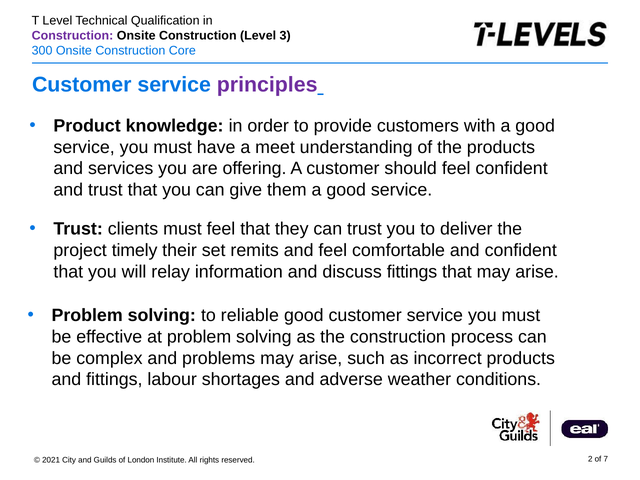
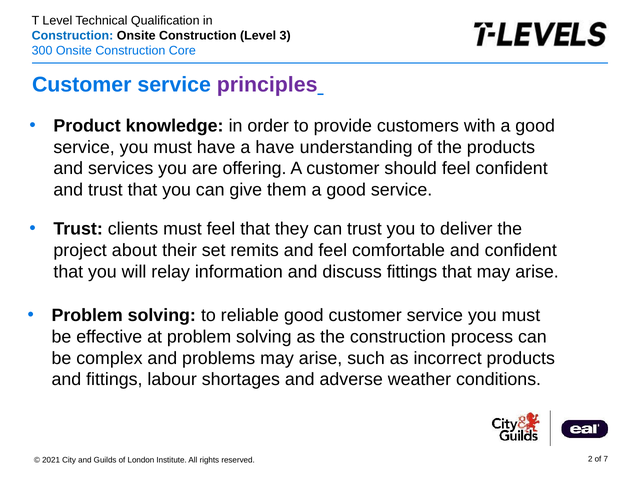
Construction at (73, 36) colour: purple -> blue
a meet: meet -> have
timely: timely -> about
